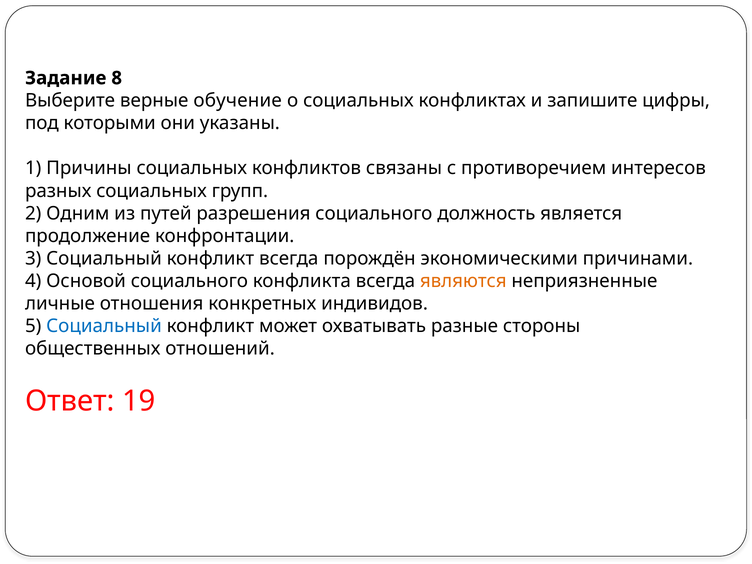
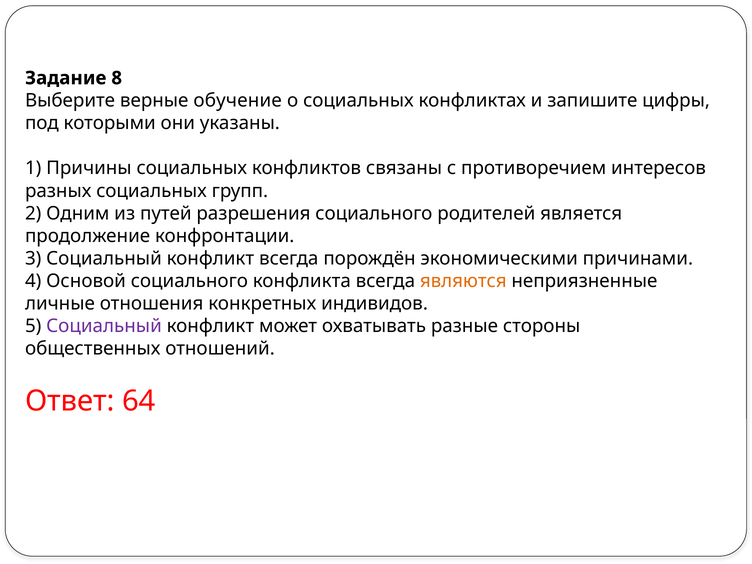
должность: должность -> родителей
Социальный at (104, 326) colour: blue -> purple
19: 19 -> 64
